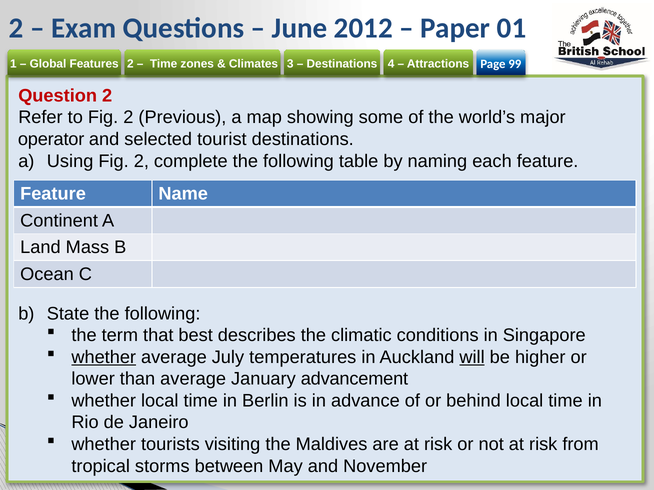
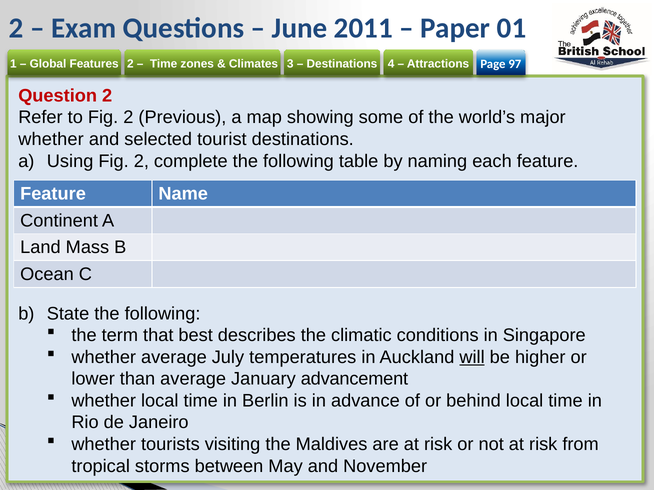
2012: 2012 -> 2011
99: 99 -> 97
operator at (51, 139): operator -> whether
whether at (104, 358) underline: present -> none
